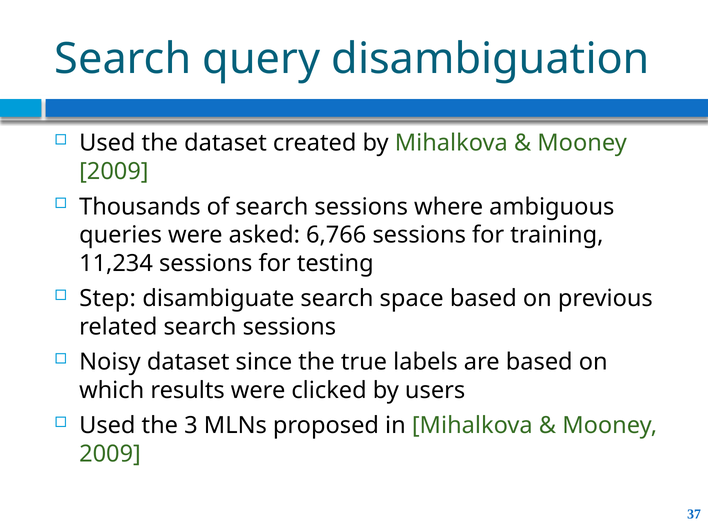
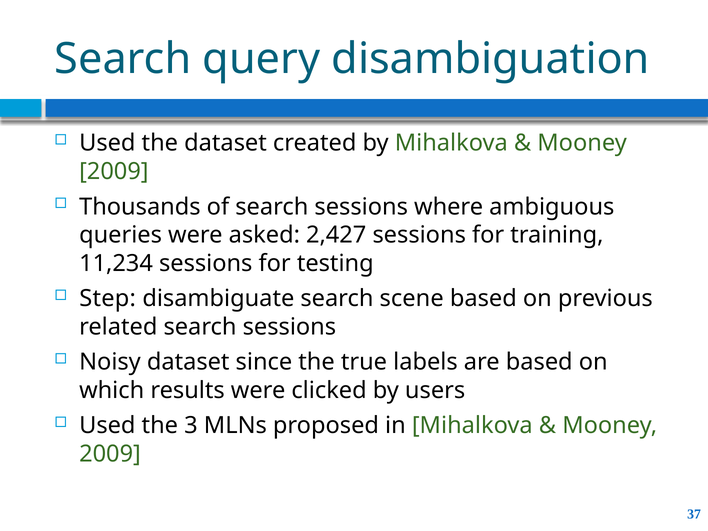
6,766: 6,766 -> 2,427
space: space -> scene
